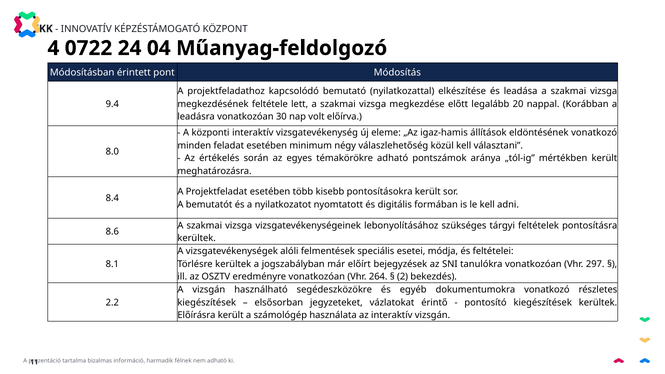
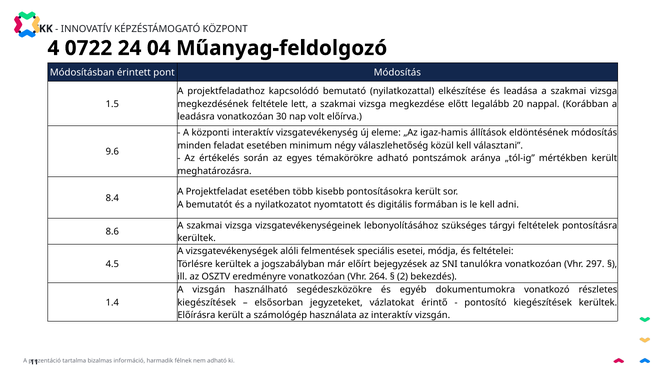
9.4: 9.4 -> 1.5
eldöntésének vonatkozó: vonatkozó -> módosítás
8.0: 8.0 -> 9.6
8.1: 8.1 -> 4.5
2.2: 2.2 -> 1.4
